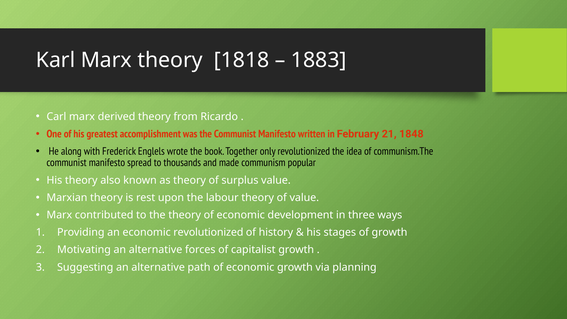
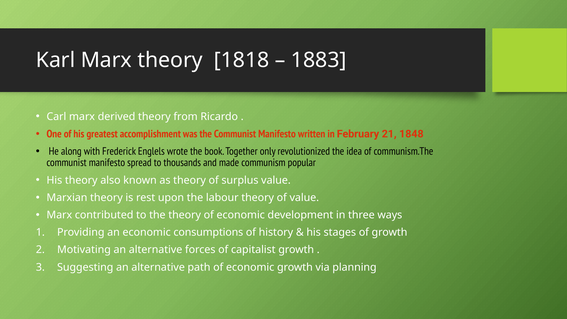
economic revolutionized: revolutionized -> consumptions
